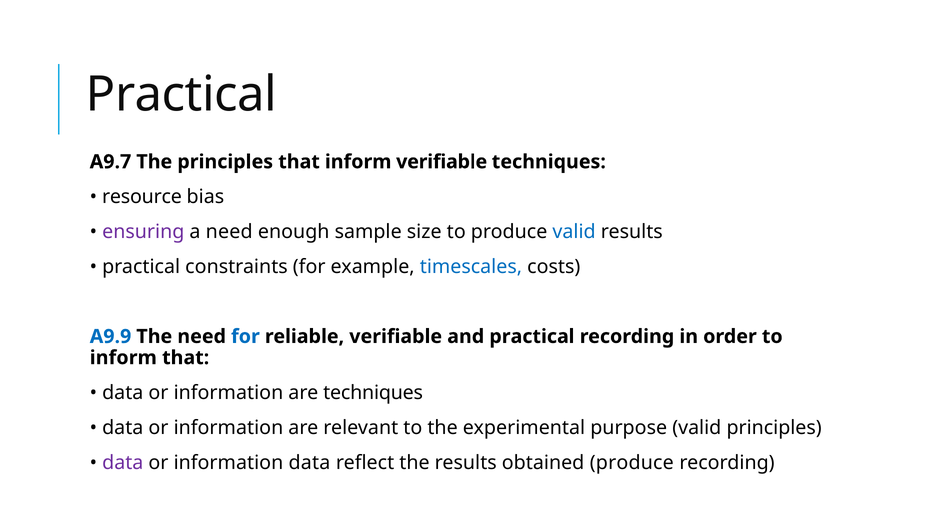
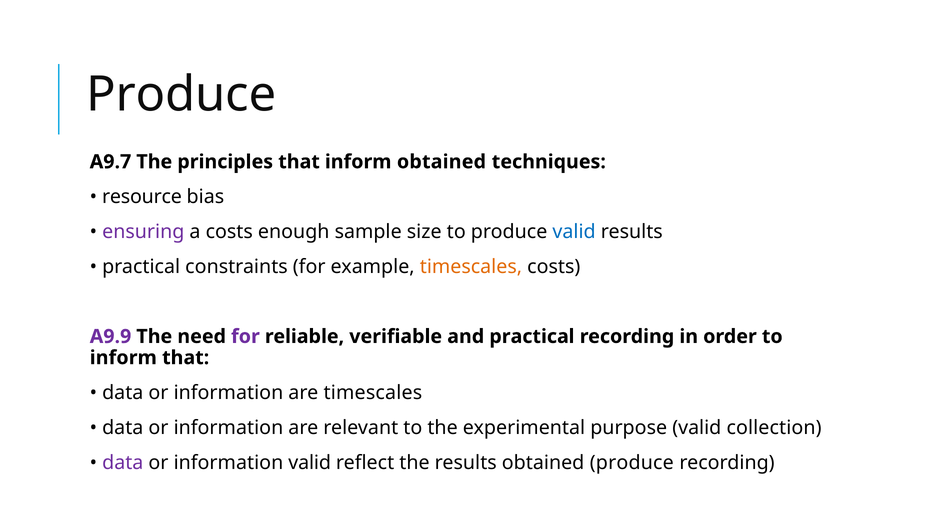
Practical at (181, 94): Practical -> Produce
inform verifiable: verifiable -> obtained
a need: need -> costs
timescales at (471, 267) colour: blue -> orange
A9.9 colour: blue -> purple
for at (245, 336) colour: blue -> purple
are techniques: techniques -> timescales
valid principles: principles -> collection
information data: data -> valid
